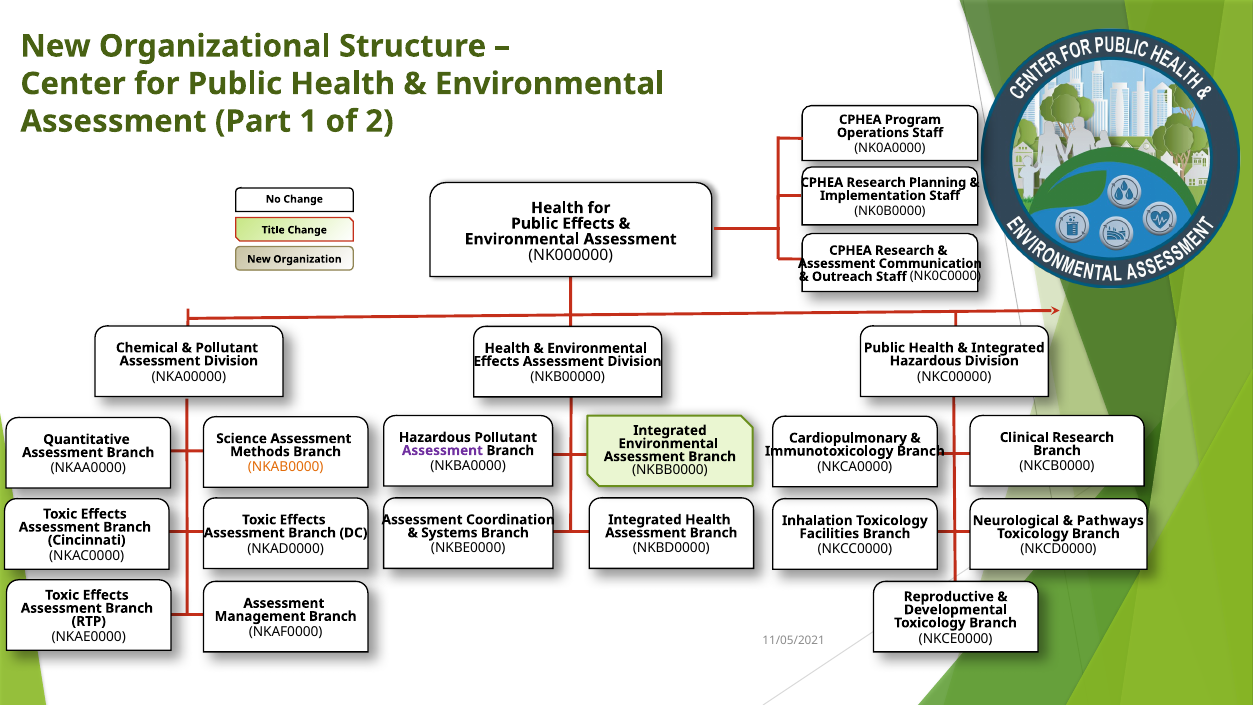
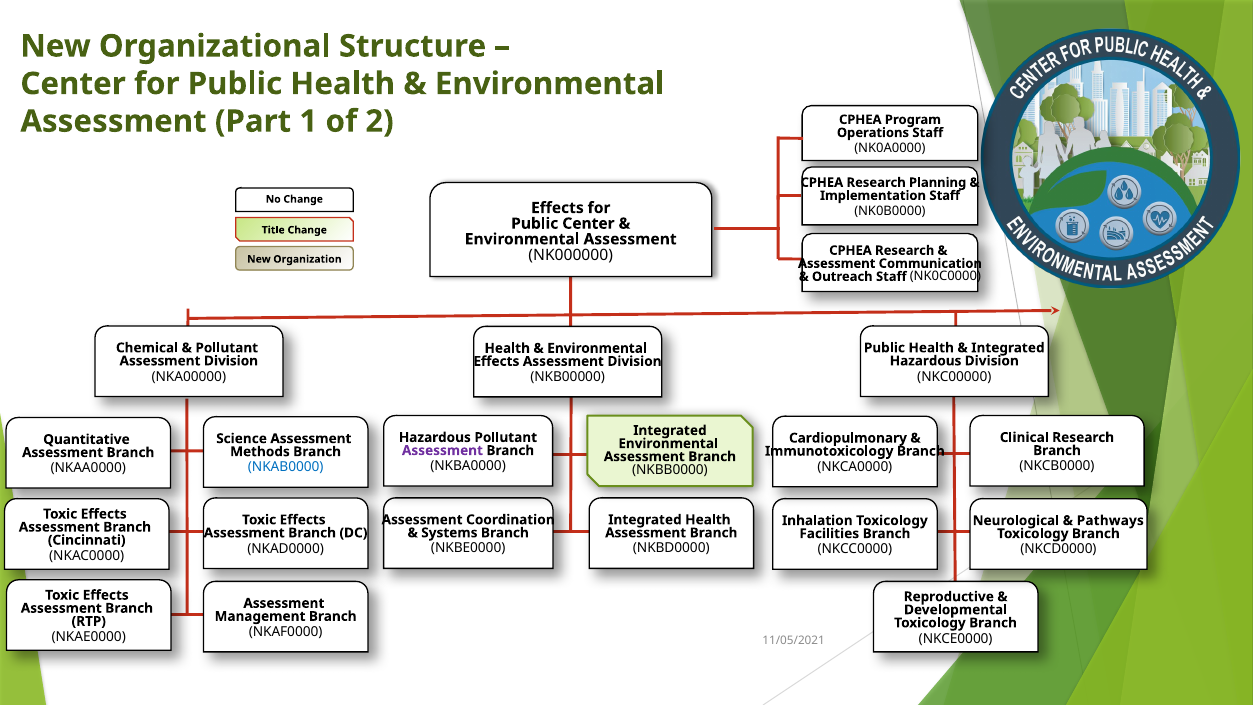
Health at (557, 208): Health -> Effects
Public Effects: Effects -> Center
NKAB0000 colour: orange -> blue
